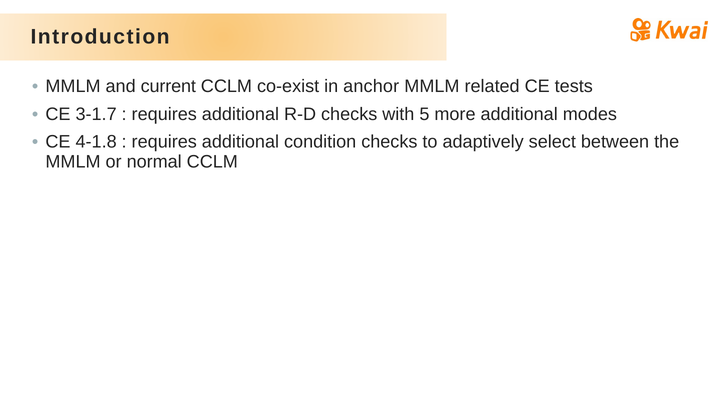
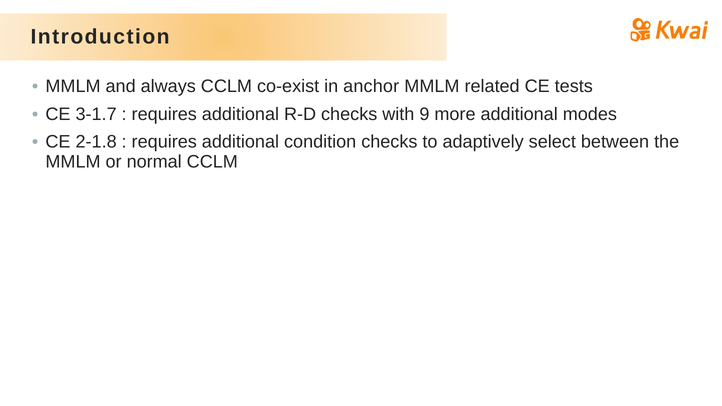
current: current -> always
5: 5 -> 9
4-1.8: 4-1.8 -> 2-1.8
